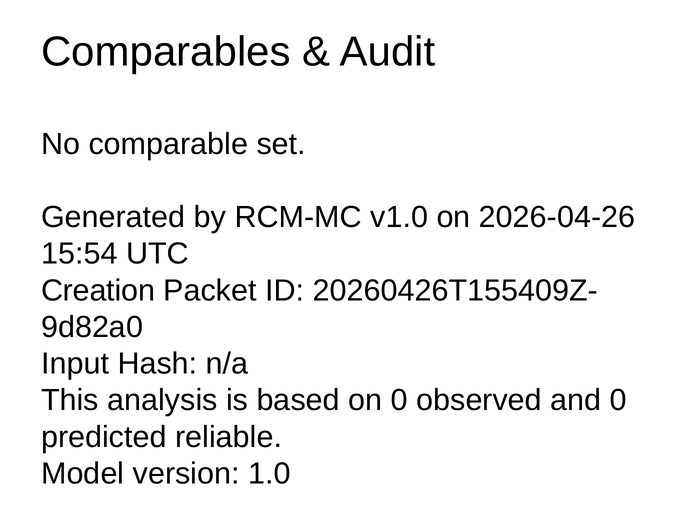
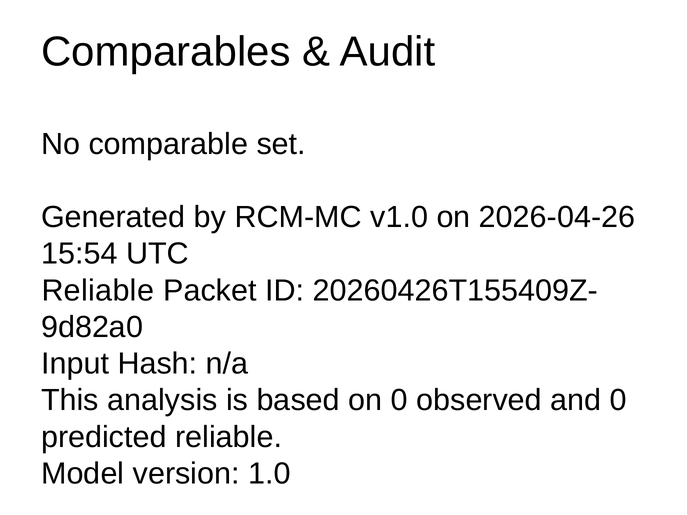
Creation at (98, 291): Creation -> Reliable
